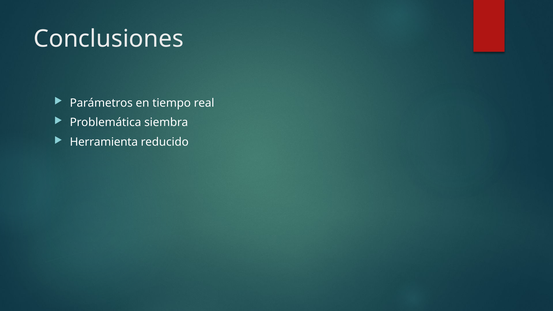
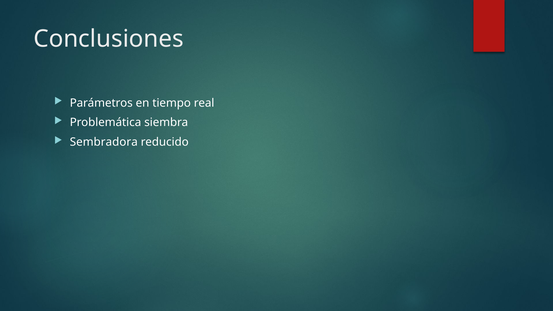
Herramienta: Herramienta -> Sembradora
